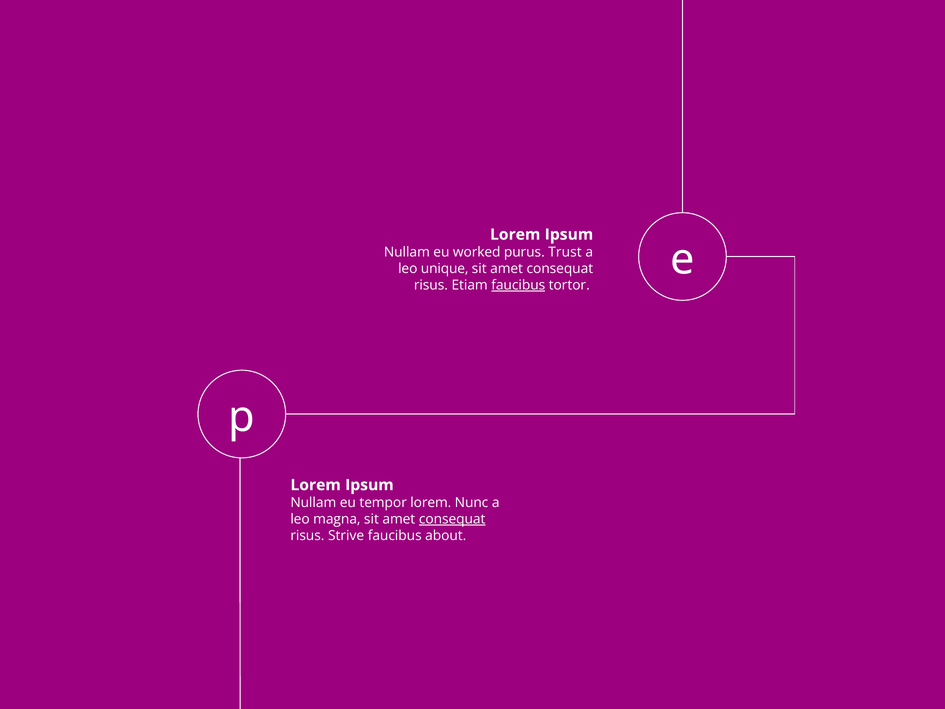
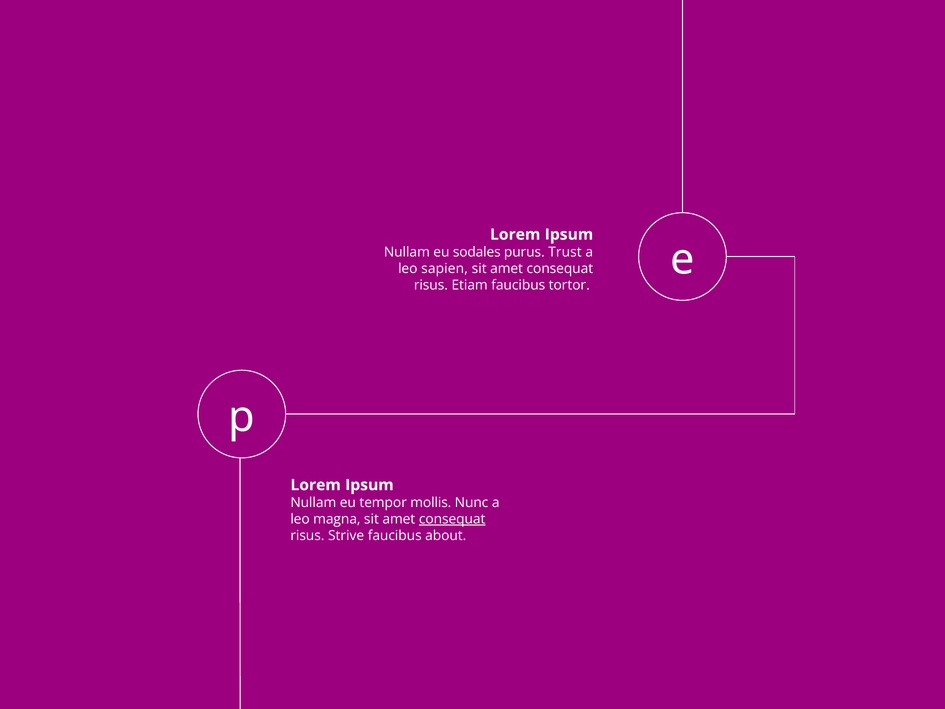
worked: worked -> sodales
unique: unique -> sapien
faucibus at (518, 285) underline: present -> none
tempor lorem: lorem -> mollis
